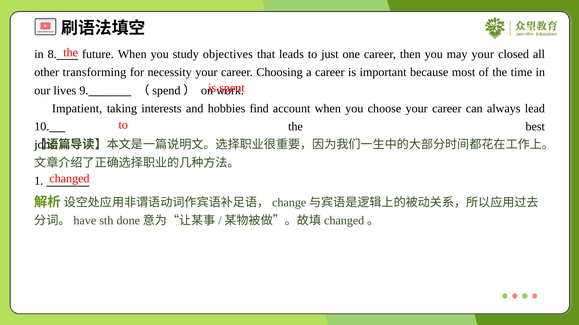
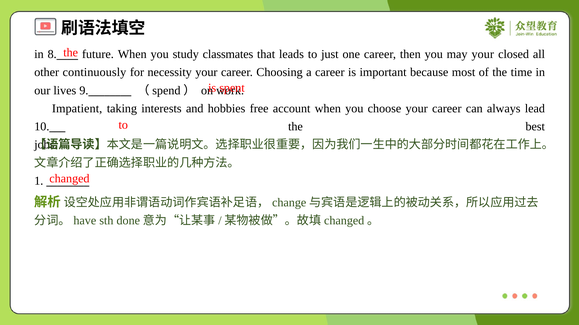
objectives: objectives -> classmates
transforming: transforming -> continuously
find: find -> free
